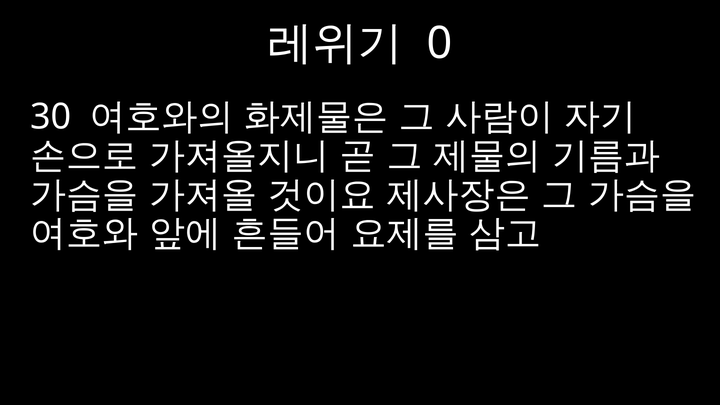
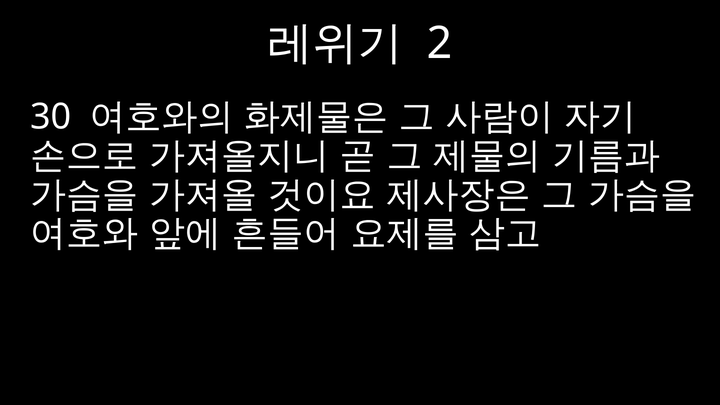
0: 0 -> 2
